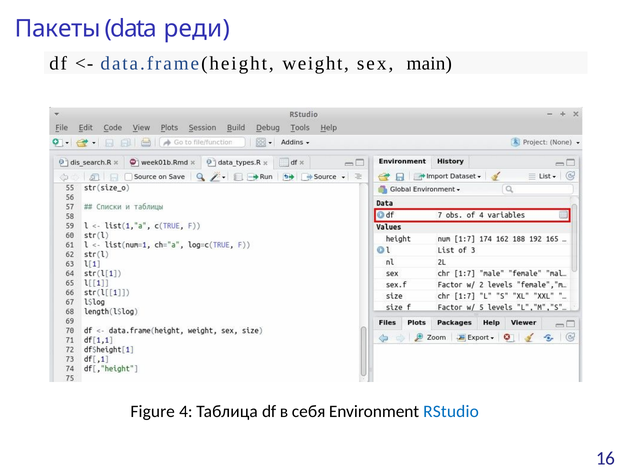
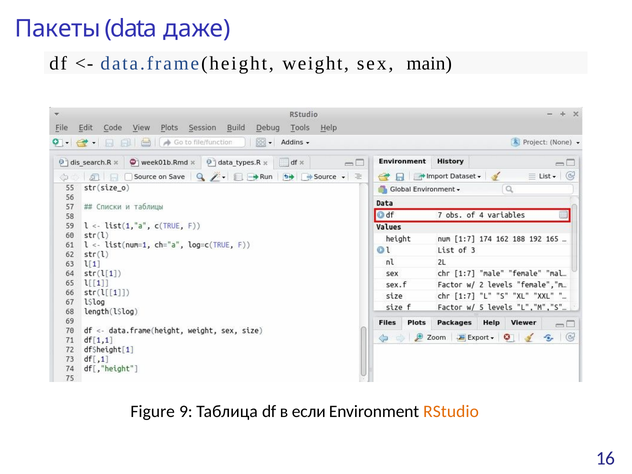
реди: реди -> даже
4: 4 -> 9
себя: себя -> если
RStudio colour: blue -> orange
